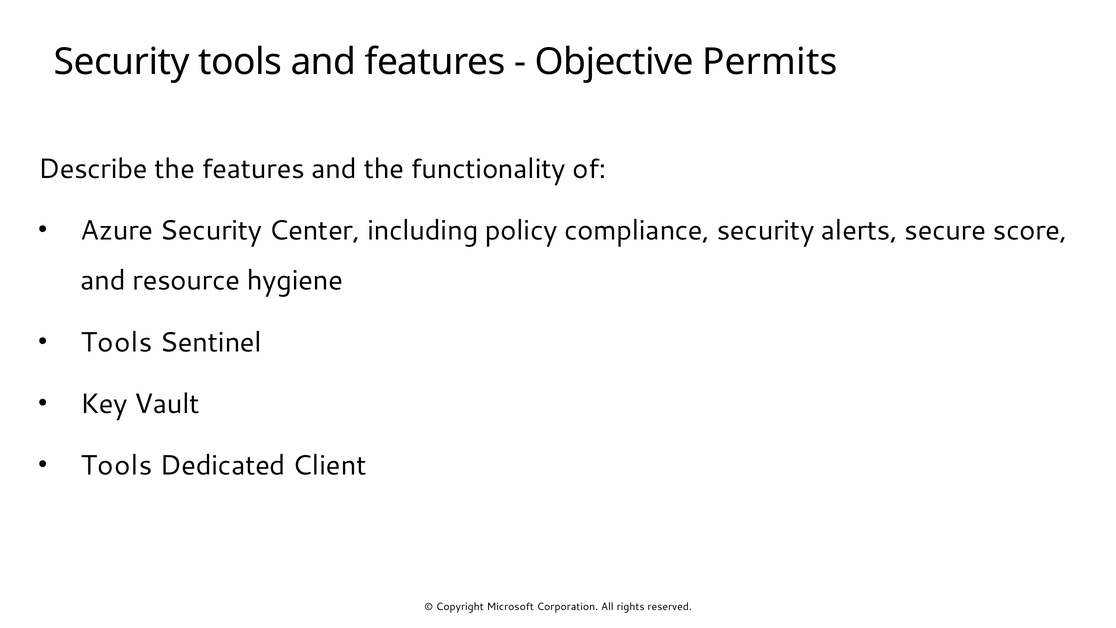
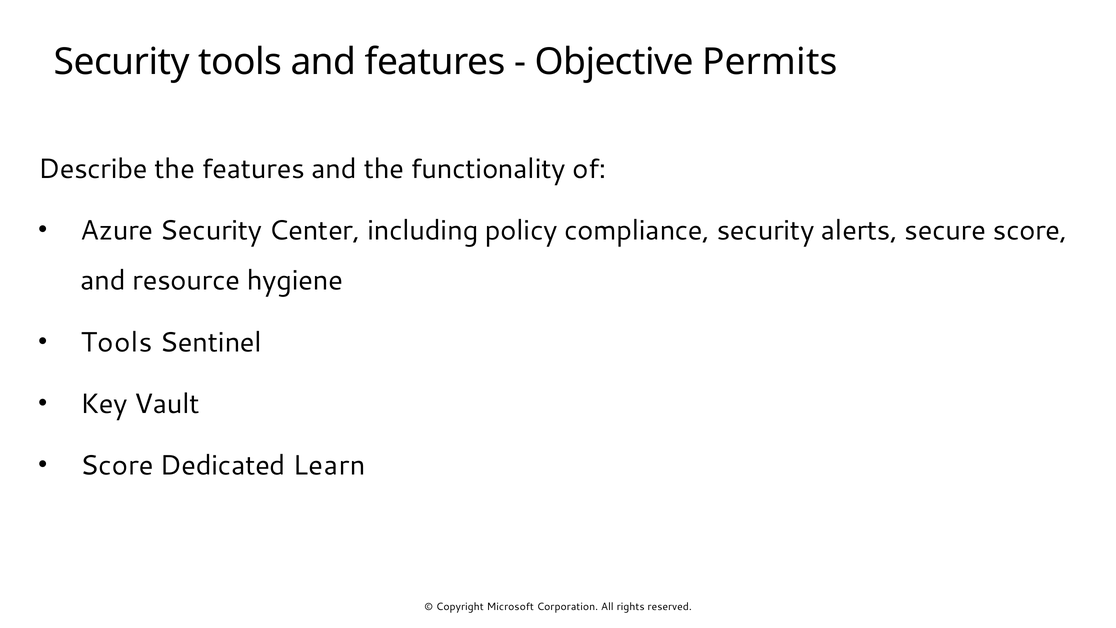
Tools at (117, 465): Tools -> Score
Client: Client -> Learn
